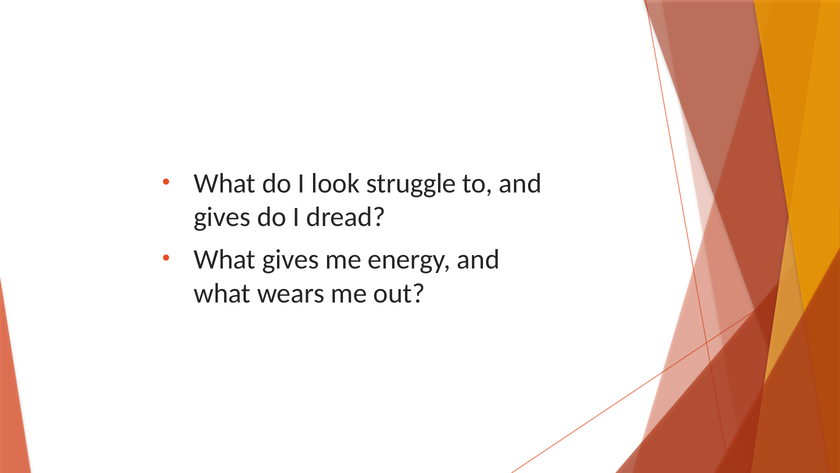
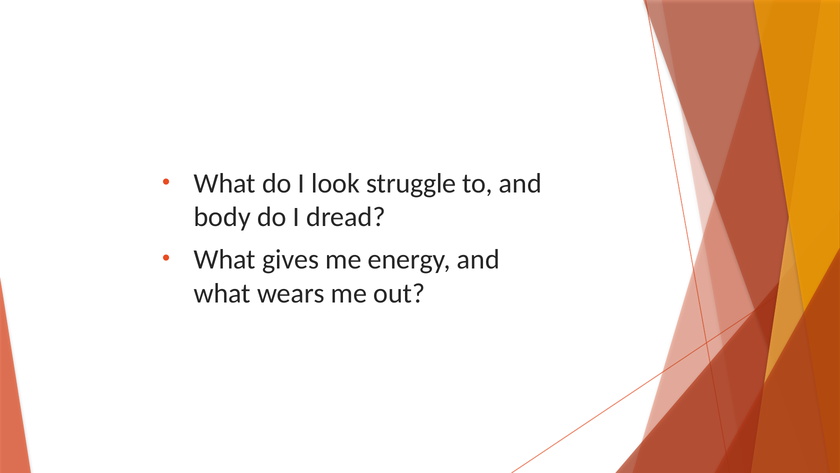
gives at (222, 217): gives -> body
